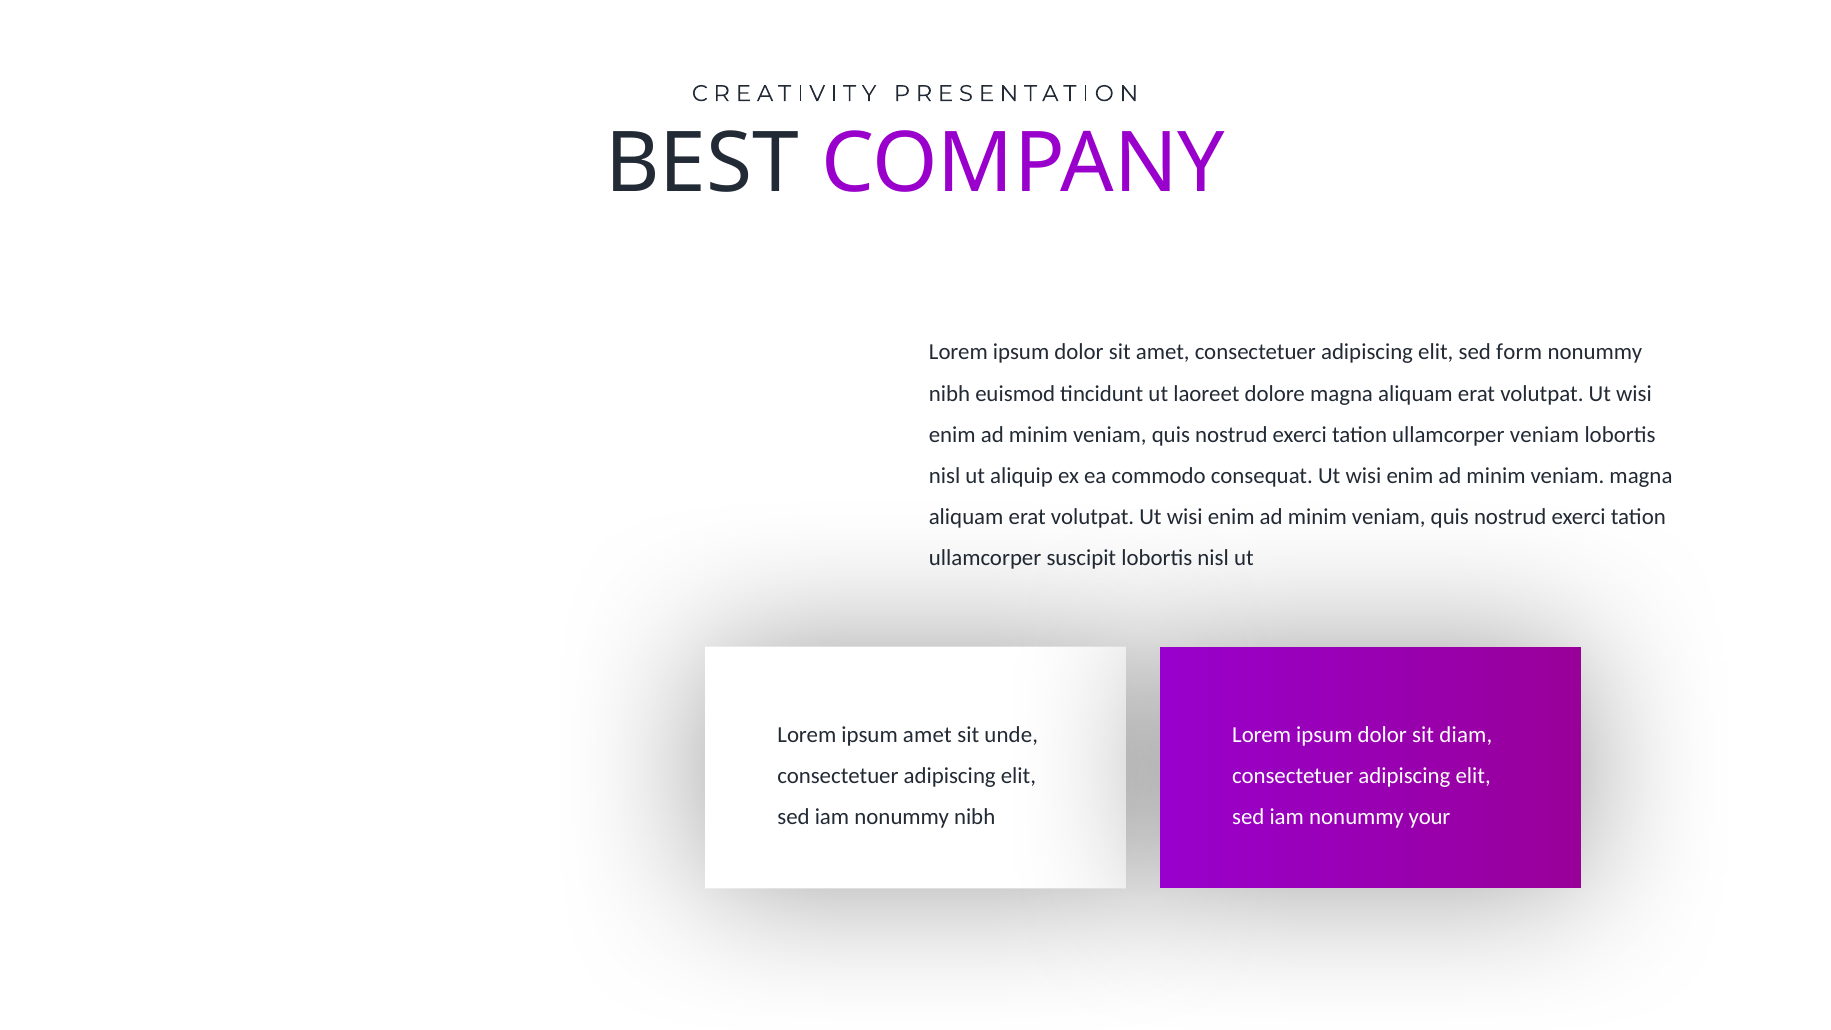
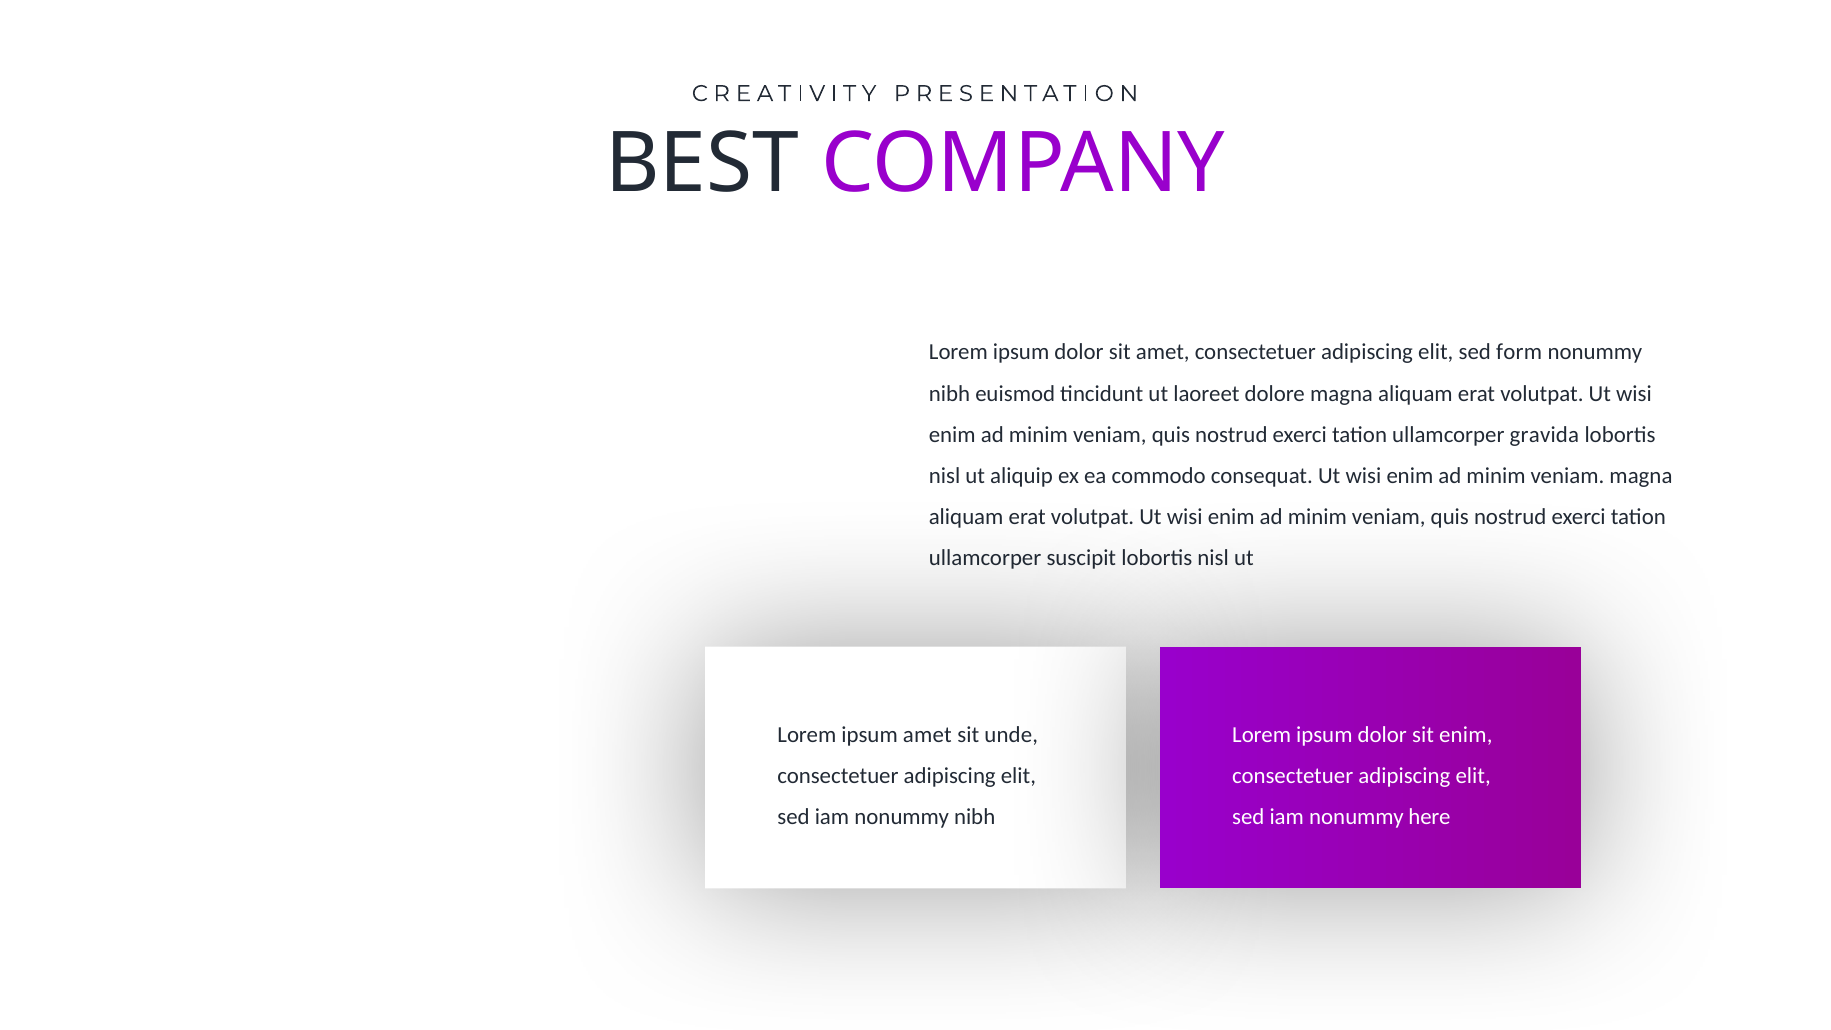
ullamcorper veniam: veniam -> gravida
sit diam: diam -> enim
your: your -> here
